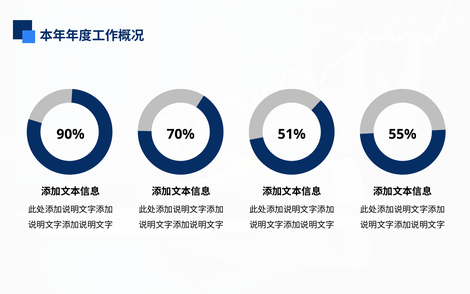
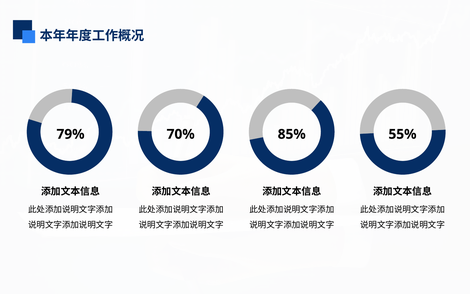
90%: 90% -> 79%
51%: 51% -> 85%
